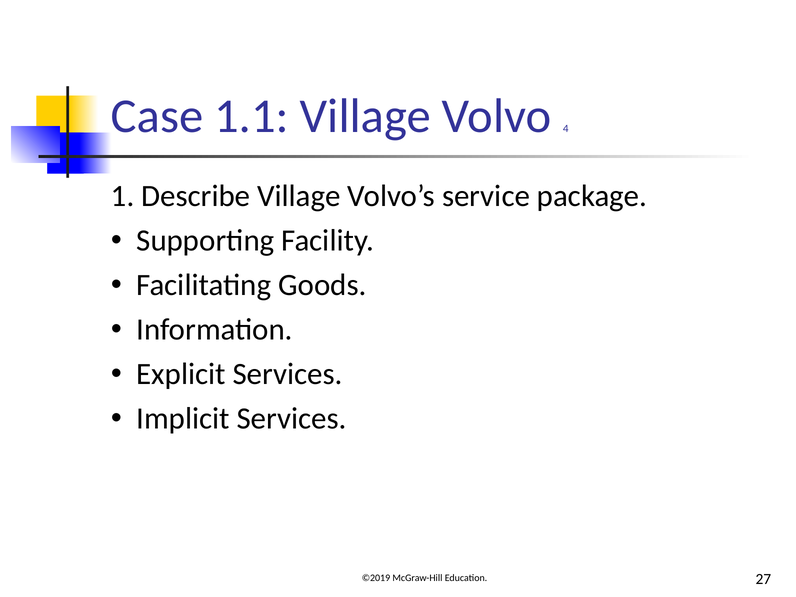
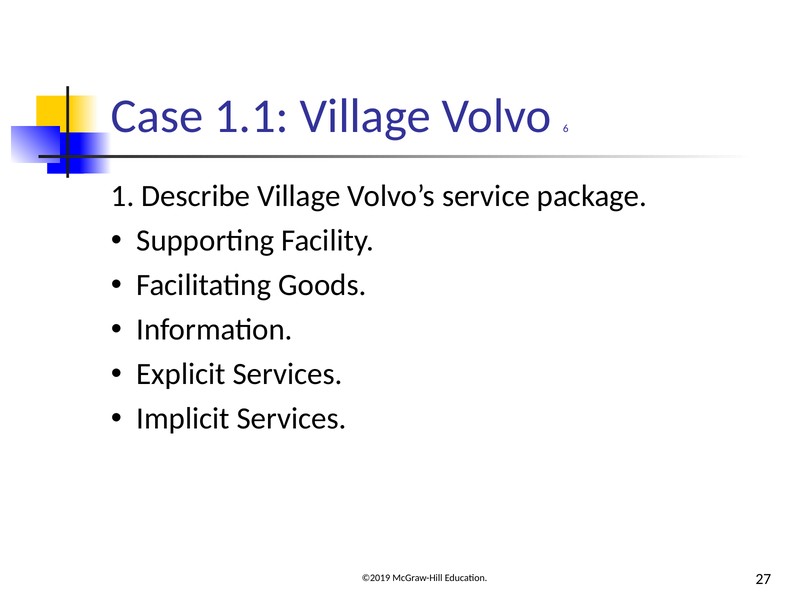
4: 4 -> 6
